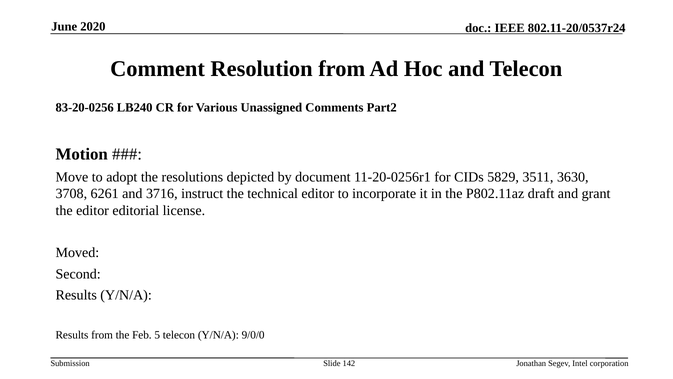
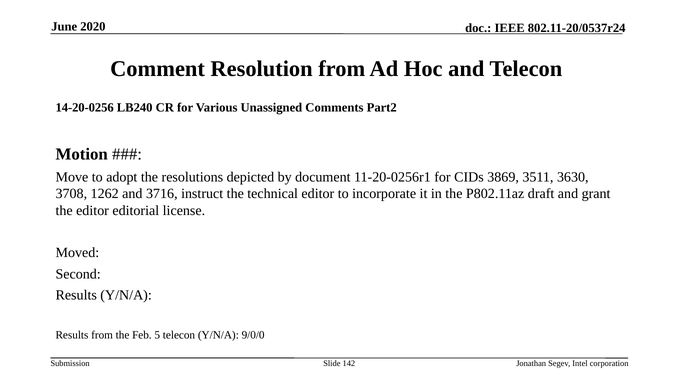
83-20-0256: 83-20-0256 -> 14-20-0256
5829: 5829 -> 3869
6261: 6261 -> 1262
